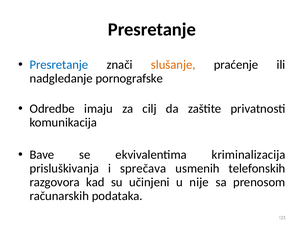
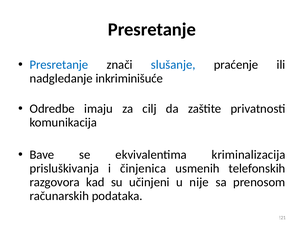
slušanje colour: orange -> blue
pornografske: pornografske -> inkriminišuće
sprečava: sprečava -> činjenica
